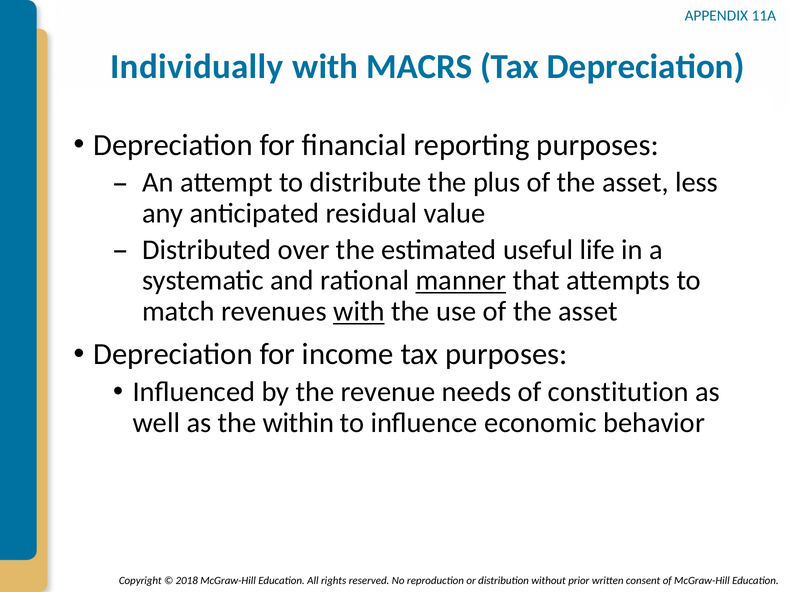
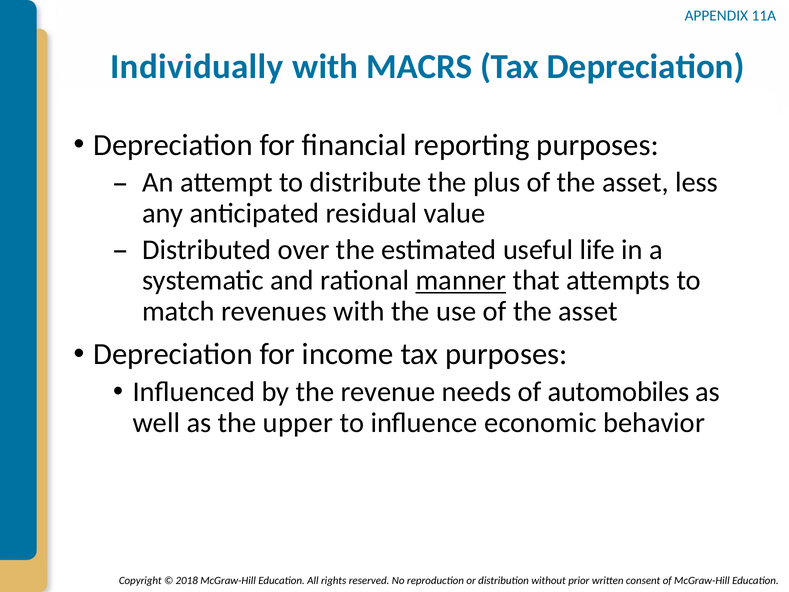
with at (359, 311) underline: present -> none
constitution: constitution -> automobiles
within: within -> upper
